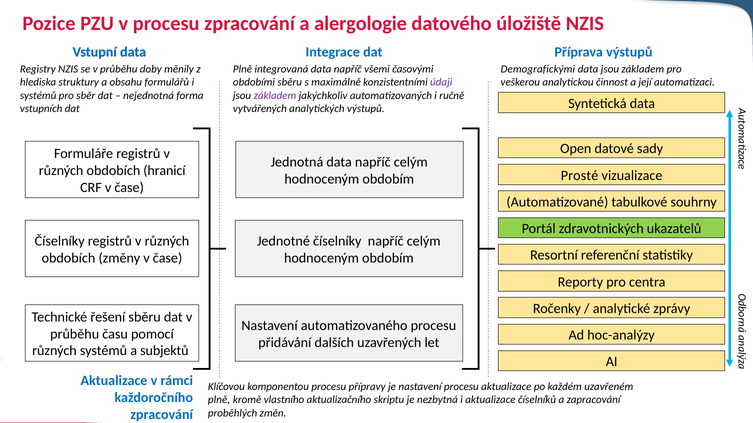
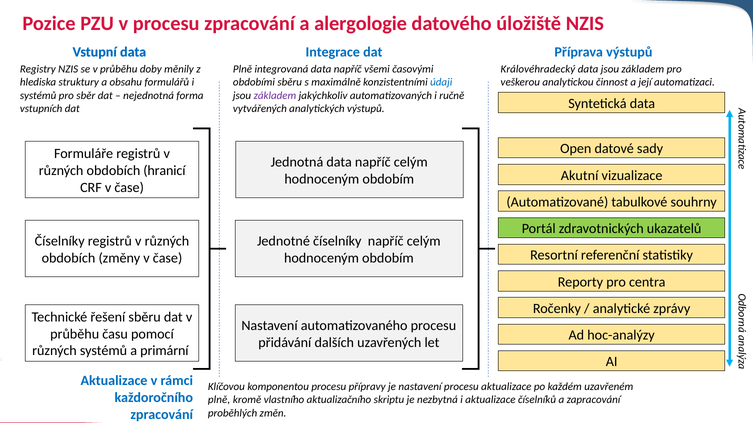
Demografickými: Demografickými -> Královéhradecký
údaji colour: purple -> blue
Prosté: Prosté -> Akutní
subjektů: subjektů -> primární
